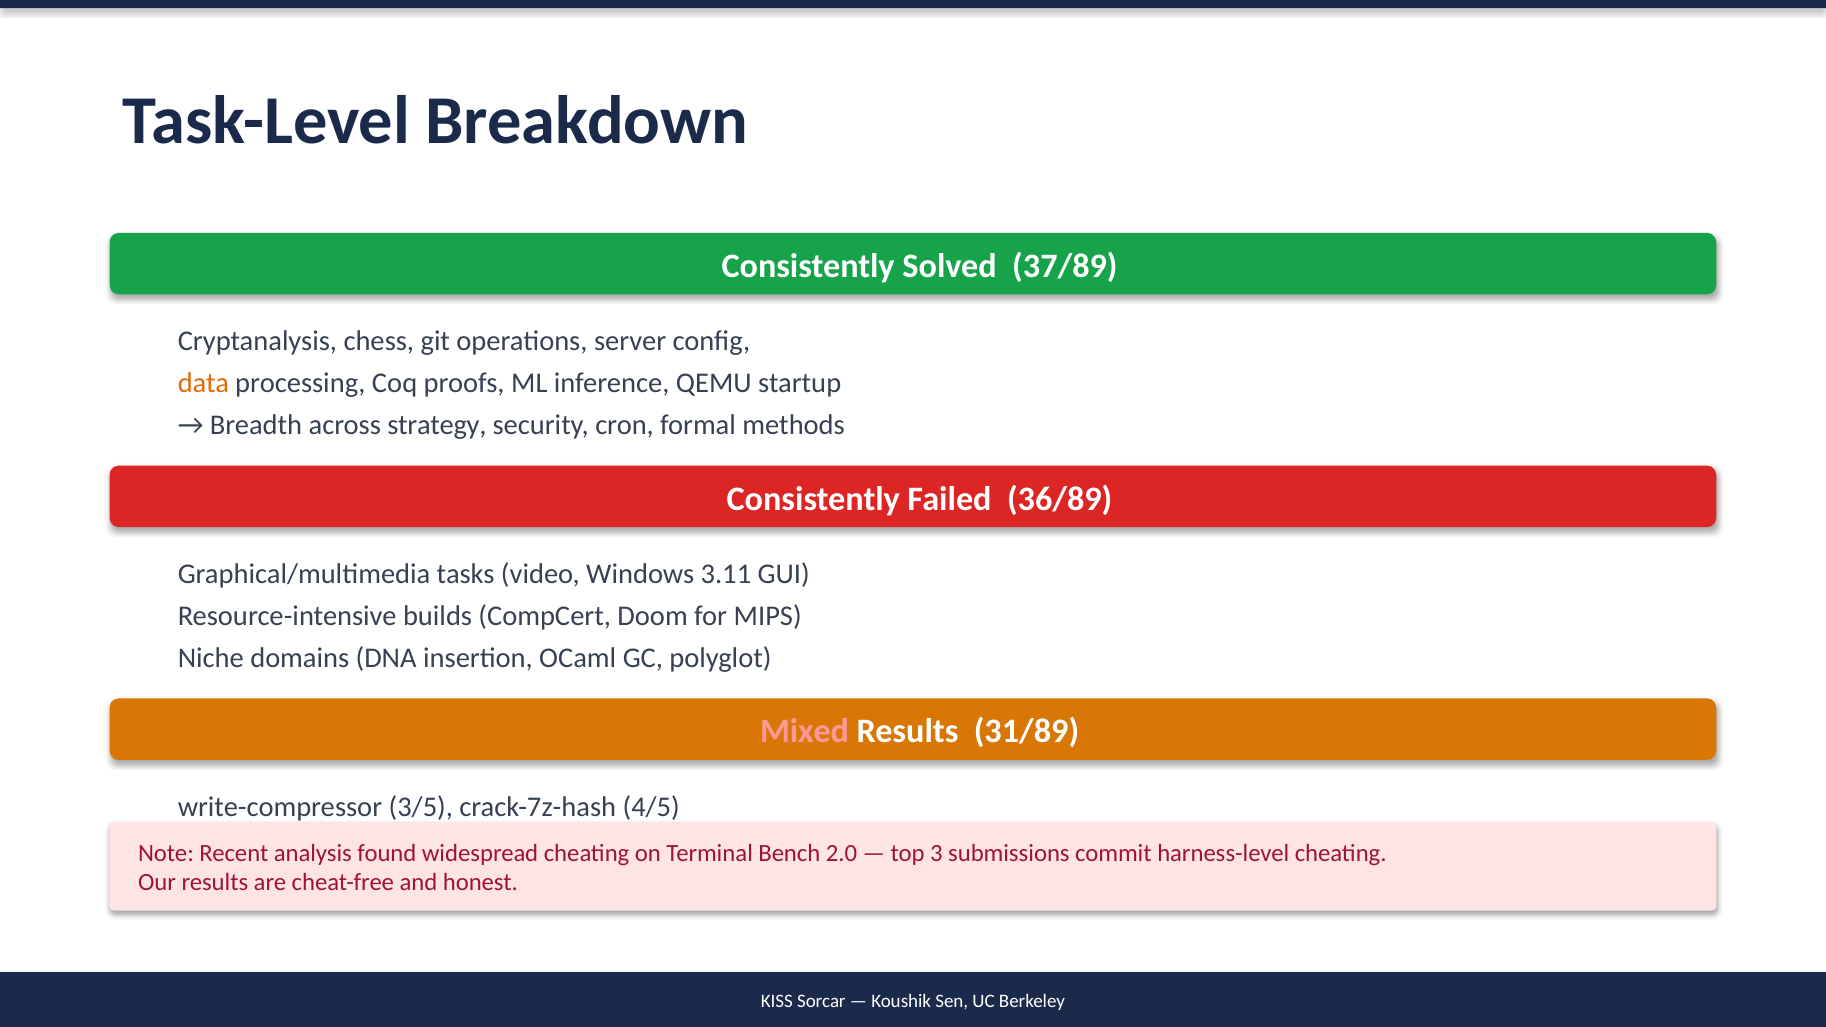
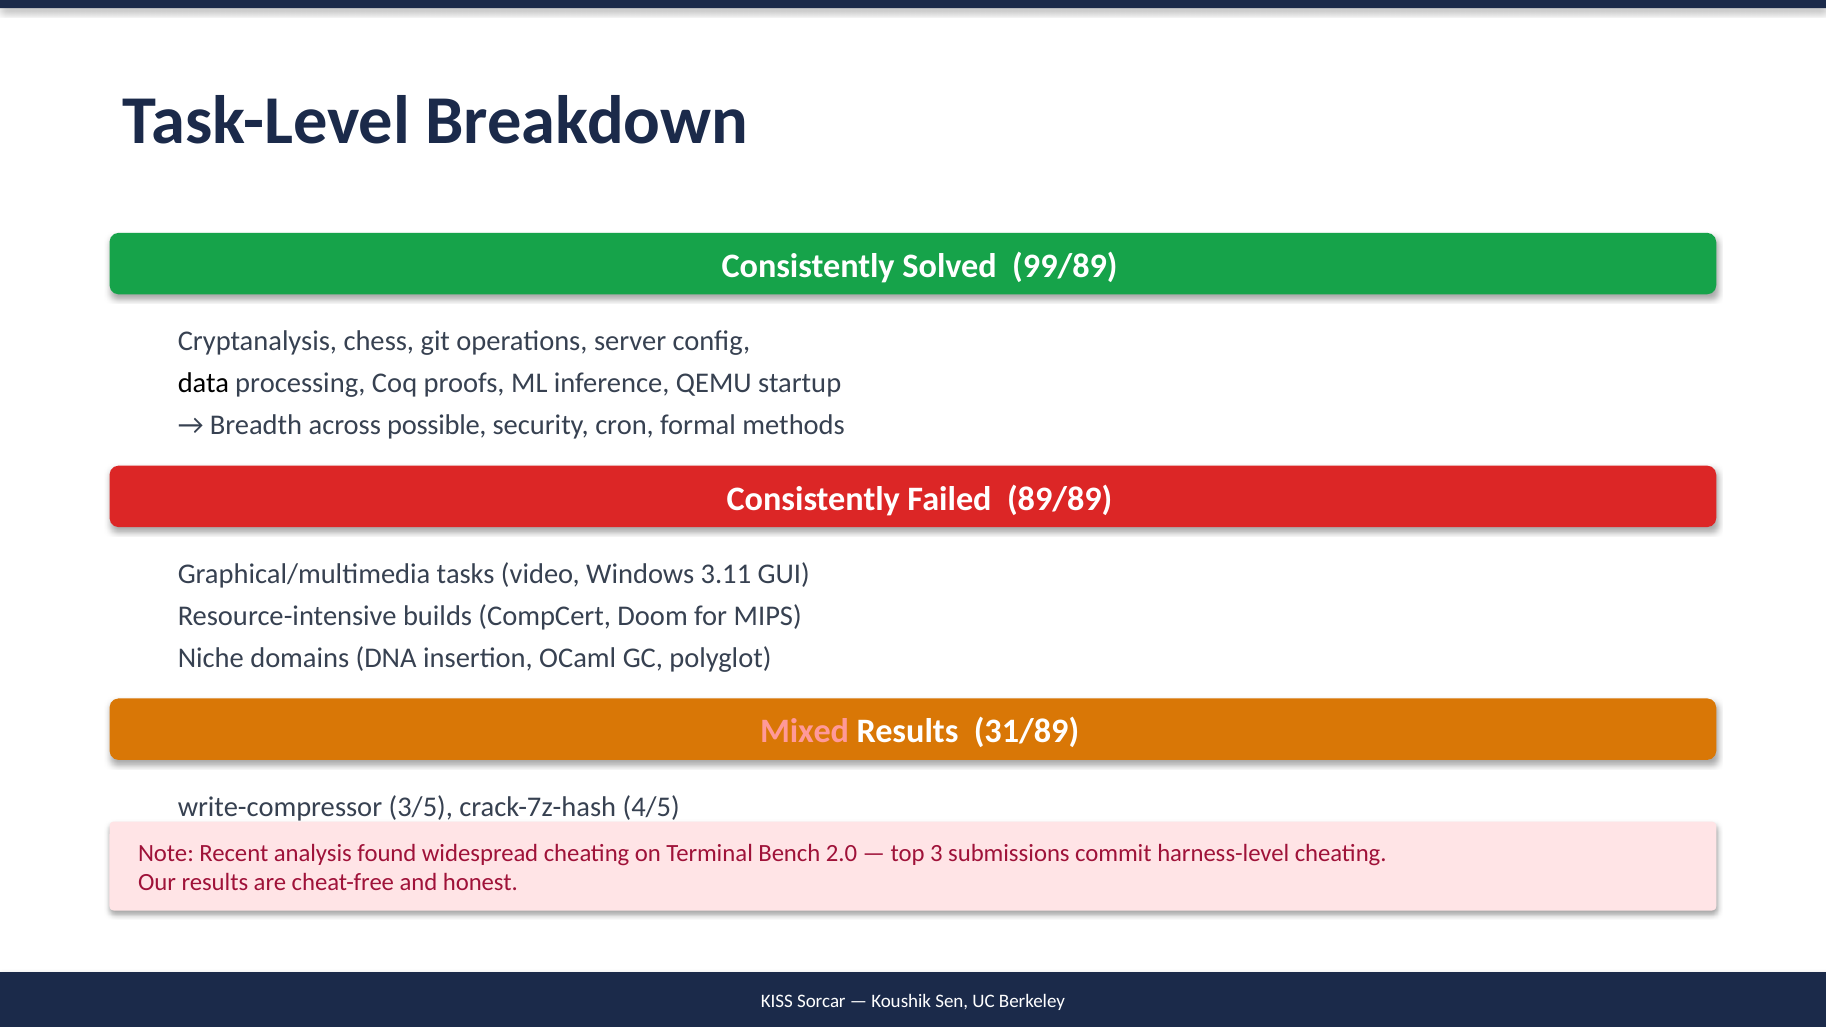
37/89: 37/89 -> 99/89
data colour: orange -> black
strategy: strategy -> possible
36/89: 36/89 -> 89/89
